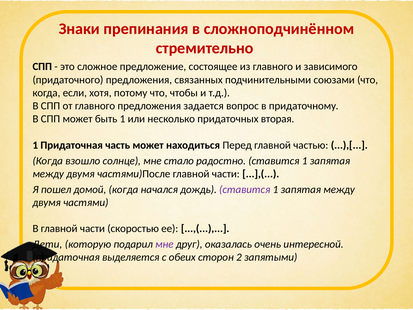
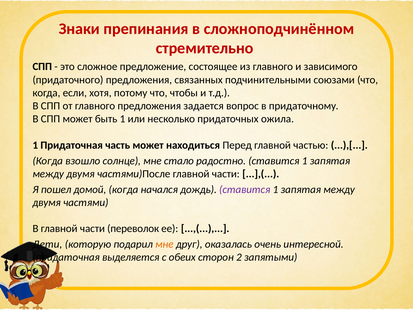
вторая: вторая -> ожила
скоростью: скоростью -> переволок
мне at (164, 244) colour: purple -> orange
